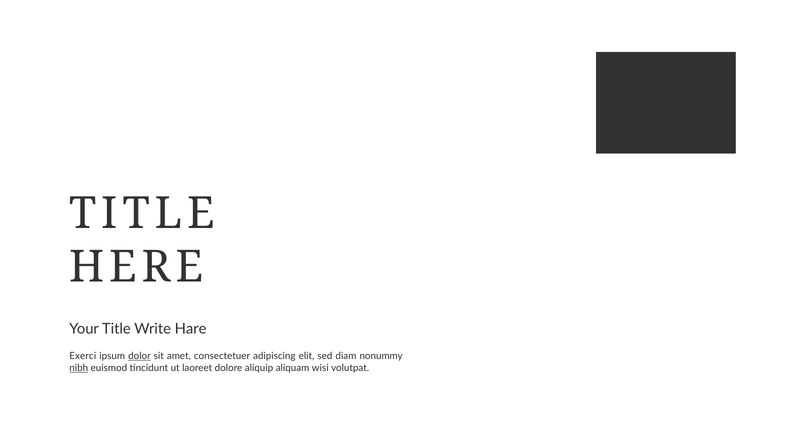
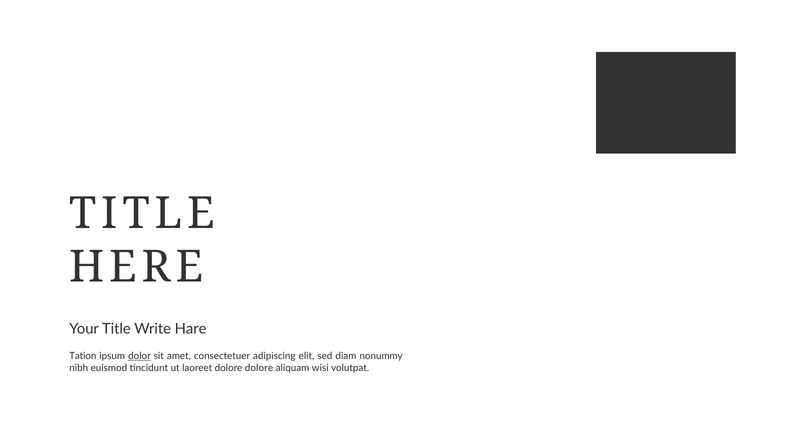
Exerci: Exerci -> Tation
nibh underline: present -> none
dolore aliquip: aliquip -> dolore
